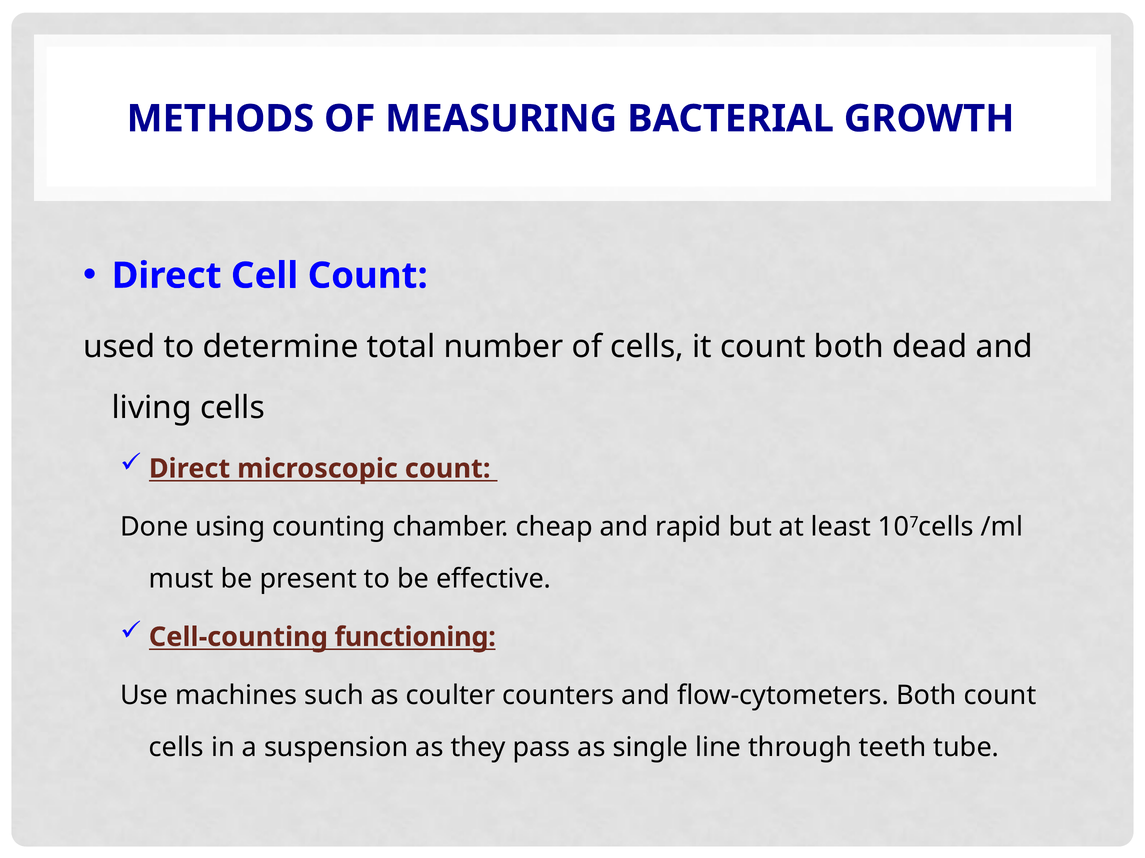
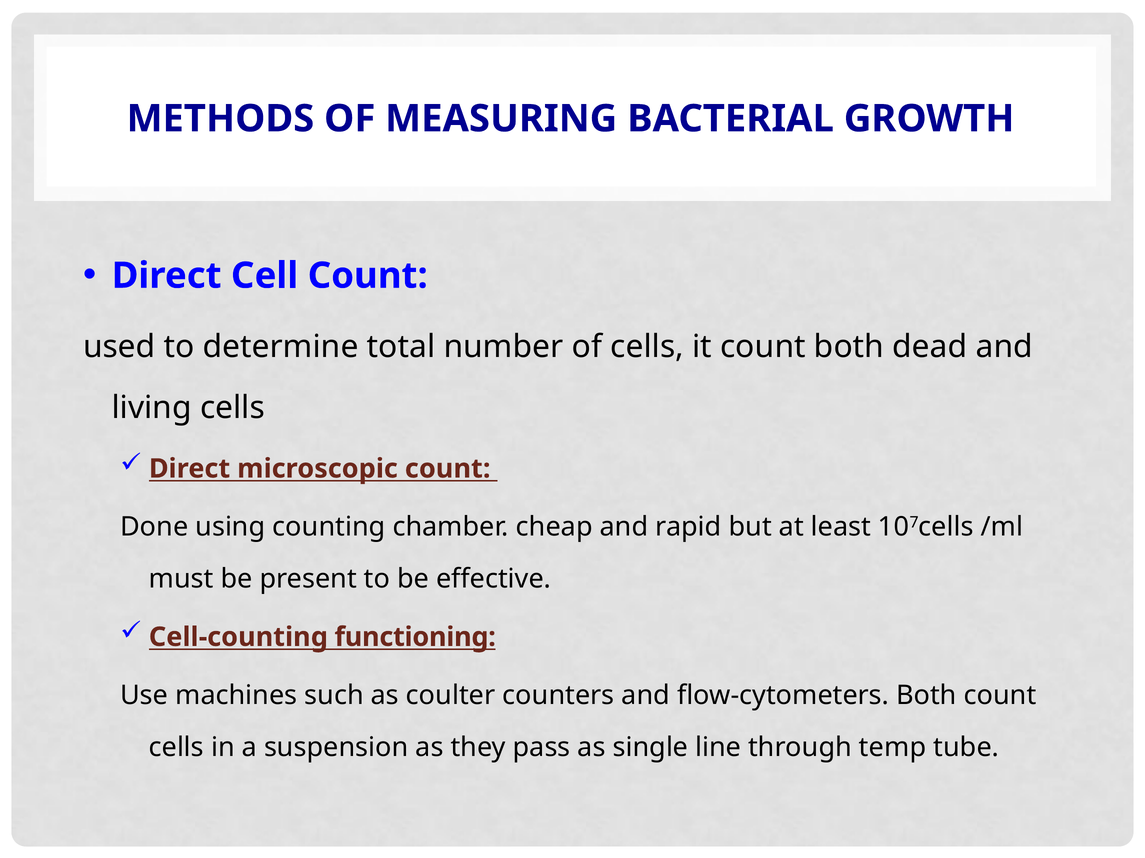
teeth: teeth -> temp
